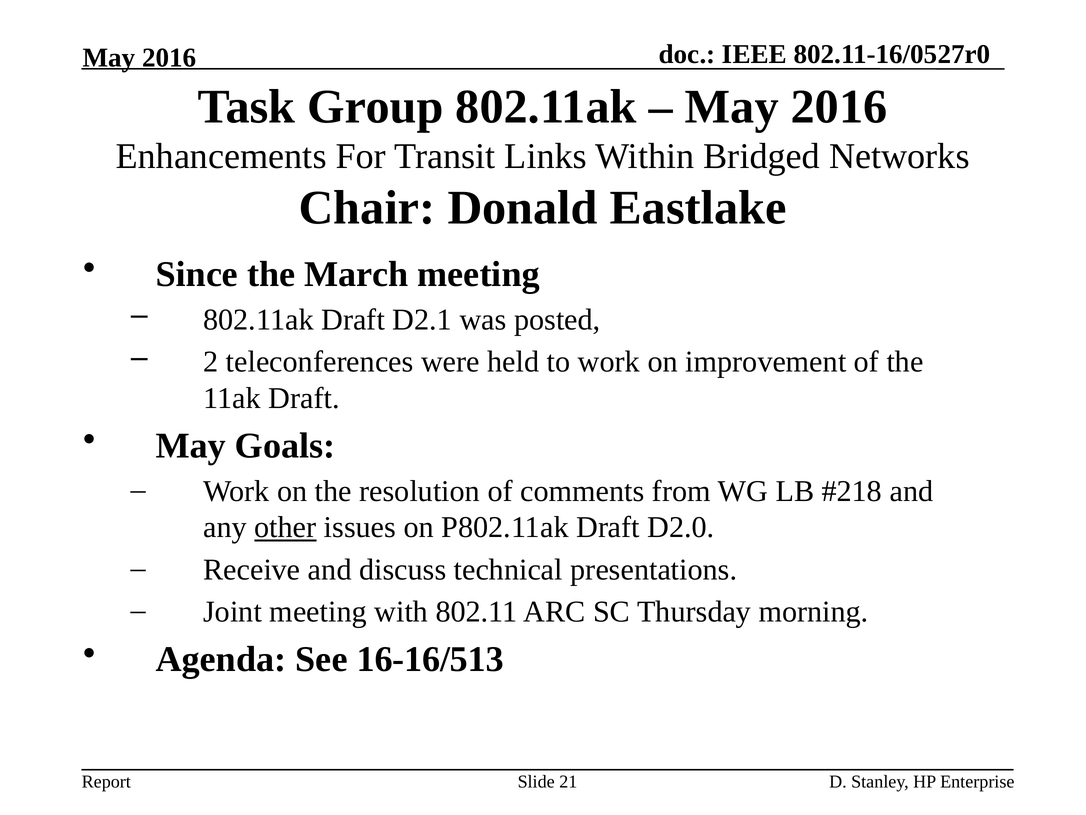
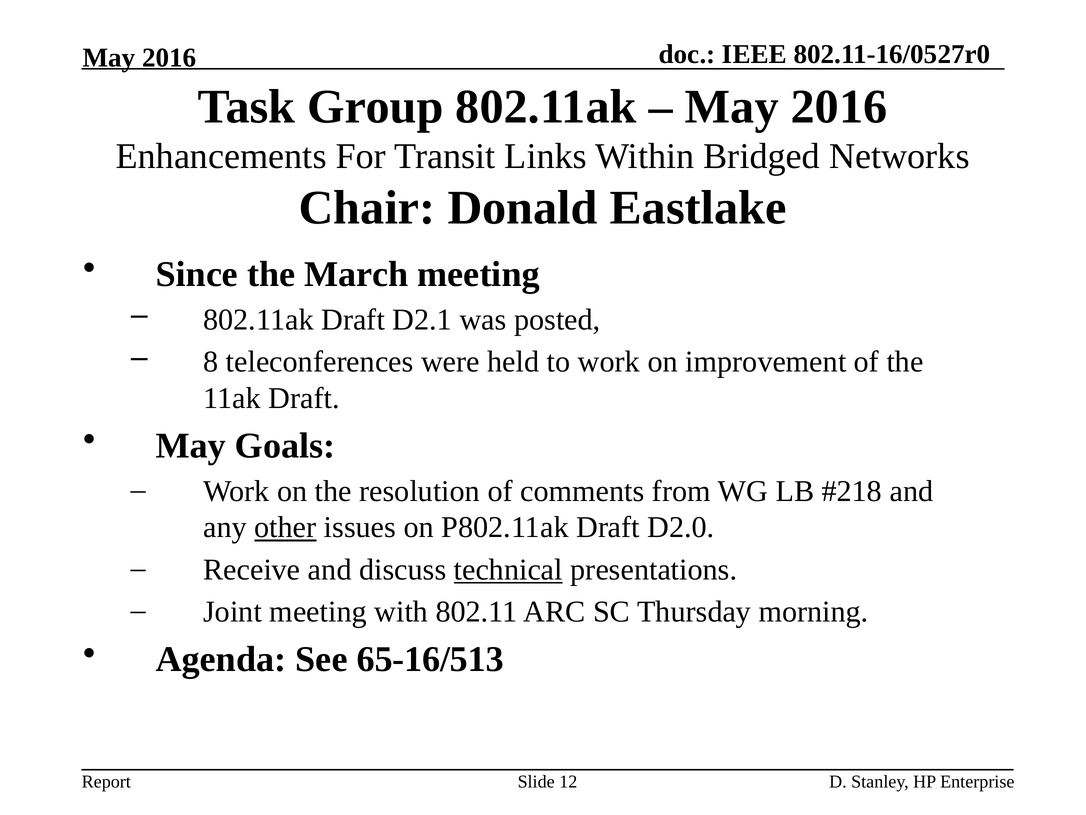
2: 2 -> 8
technical underline: none -> present
16-16/513: 16-16/513 -> 65-16/513
21: 21 -> 12
